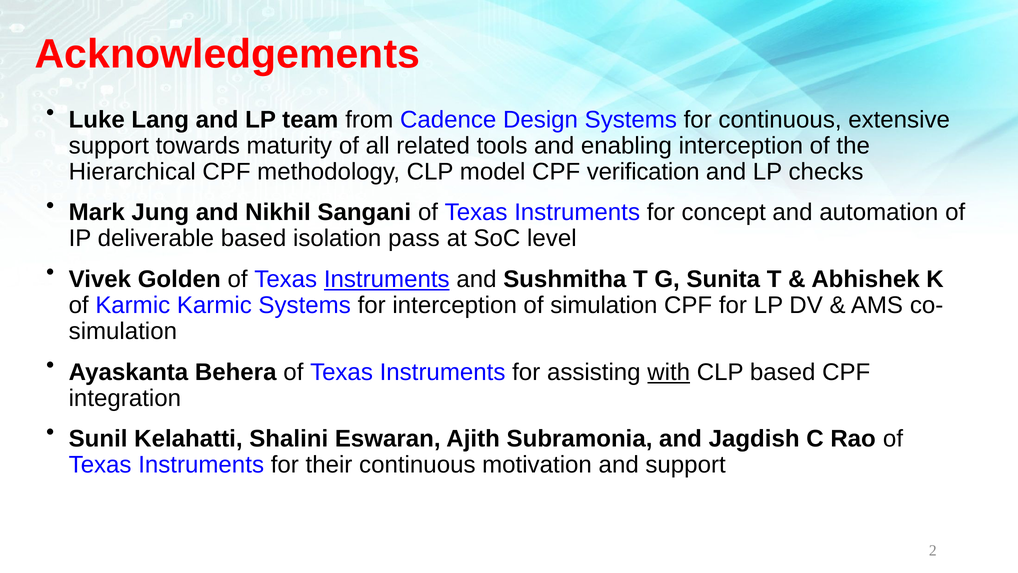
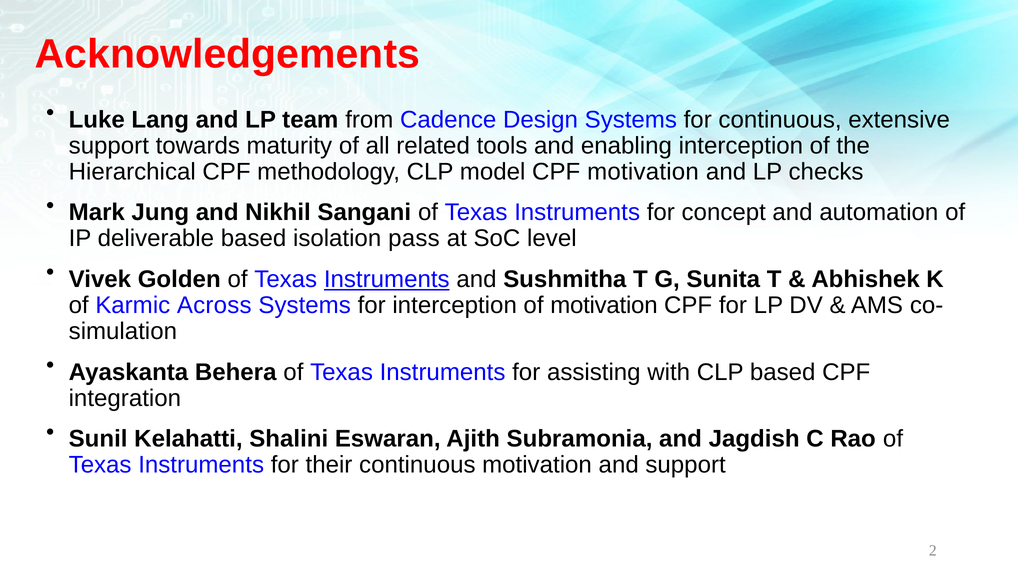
CPF verification: verification -> motivation
Karmic Karmic: Karmic -> Across
of simulation: simulation -> motivation
with underline: present -> none
